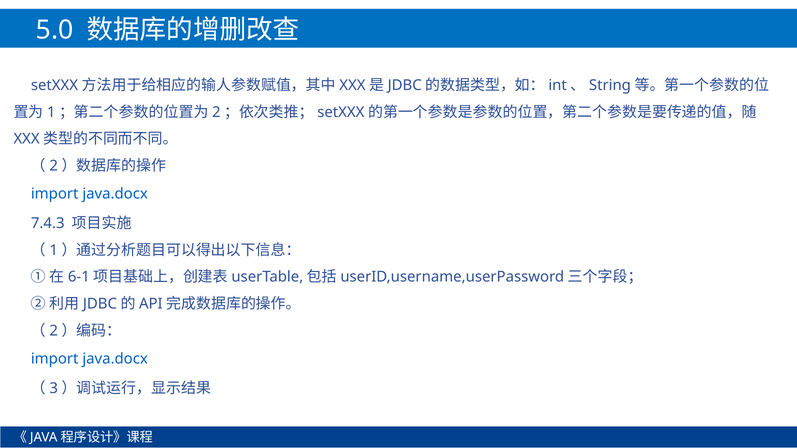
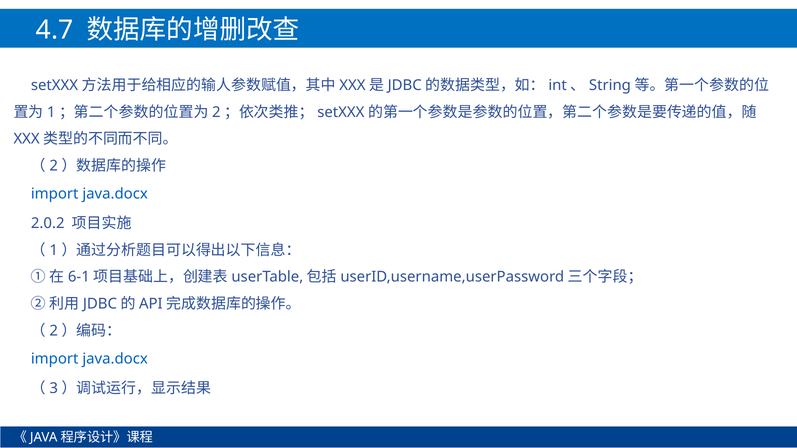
5.0: 5.0 -> 4.7
7.4.3: 7.4.3 -> 2.0.2
